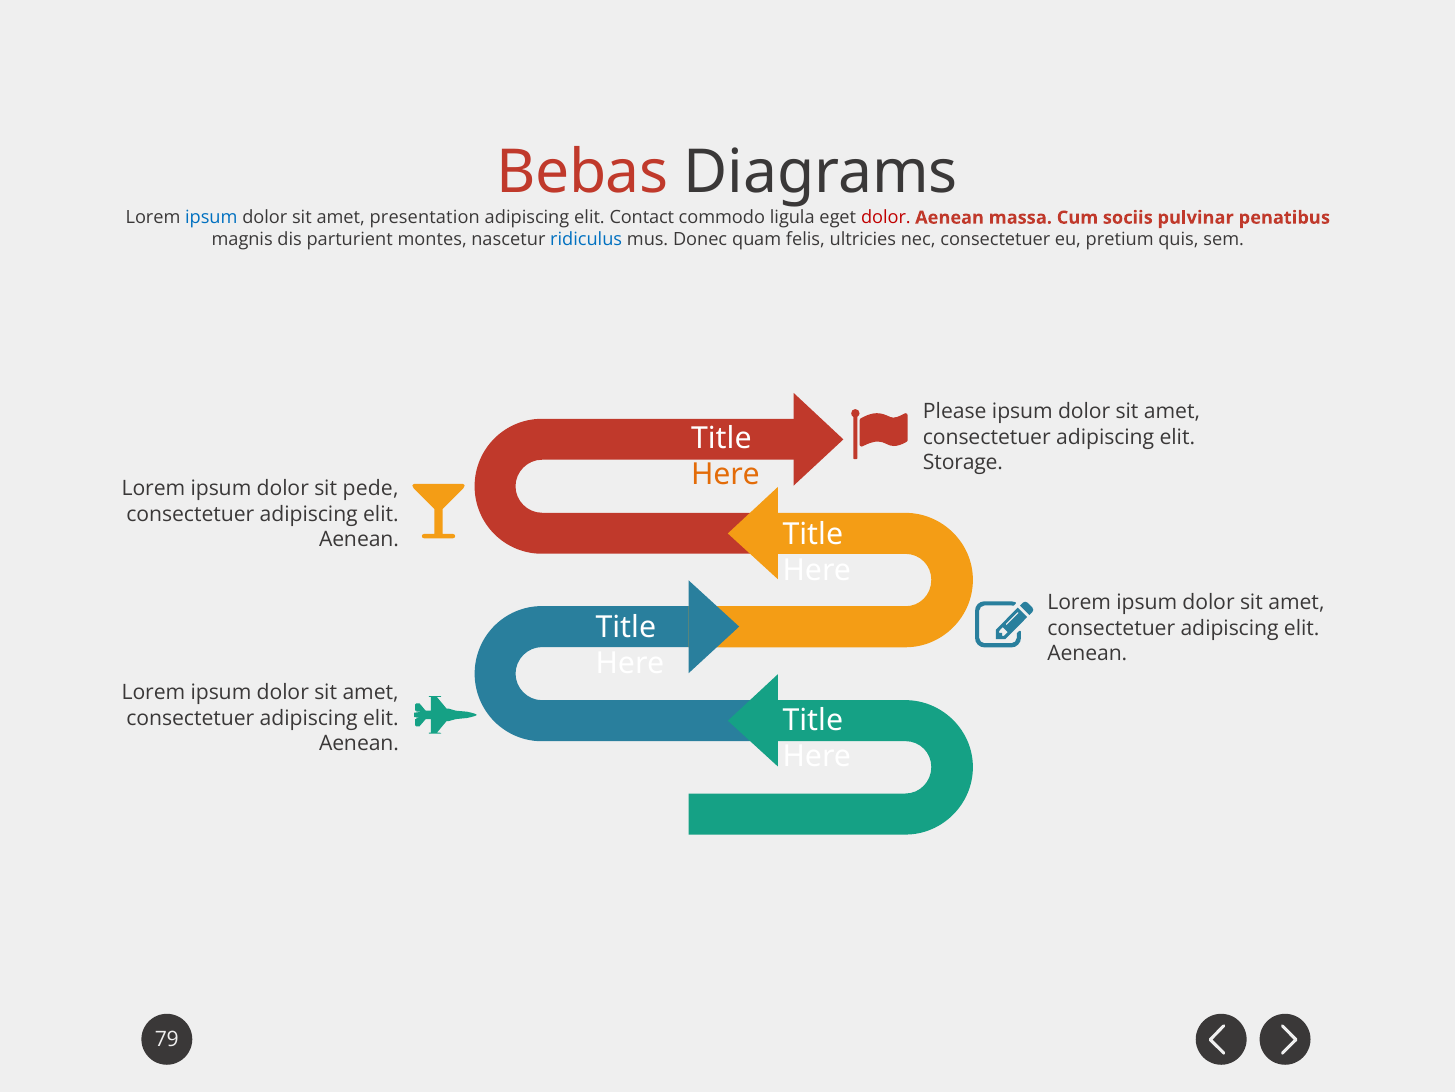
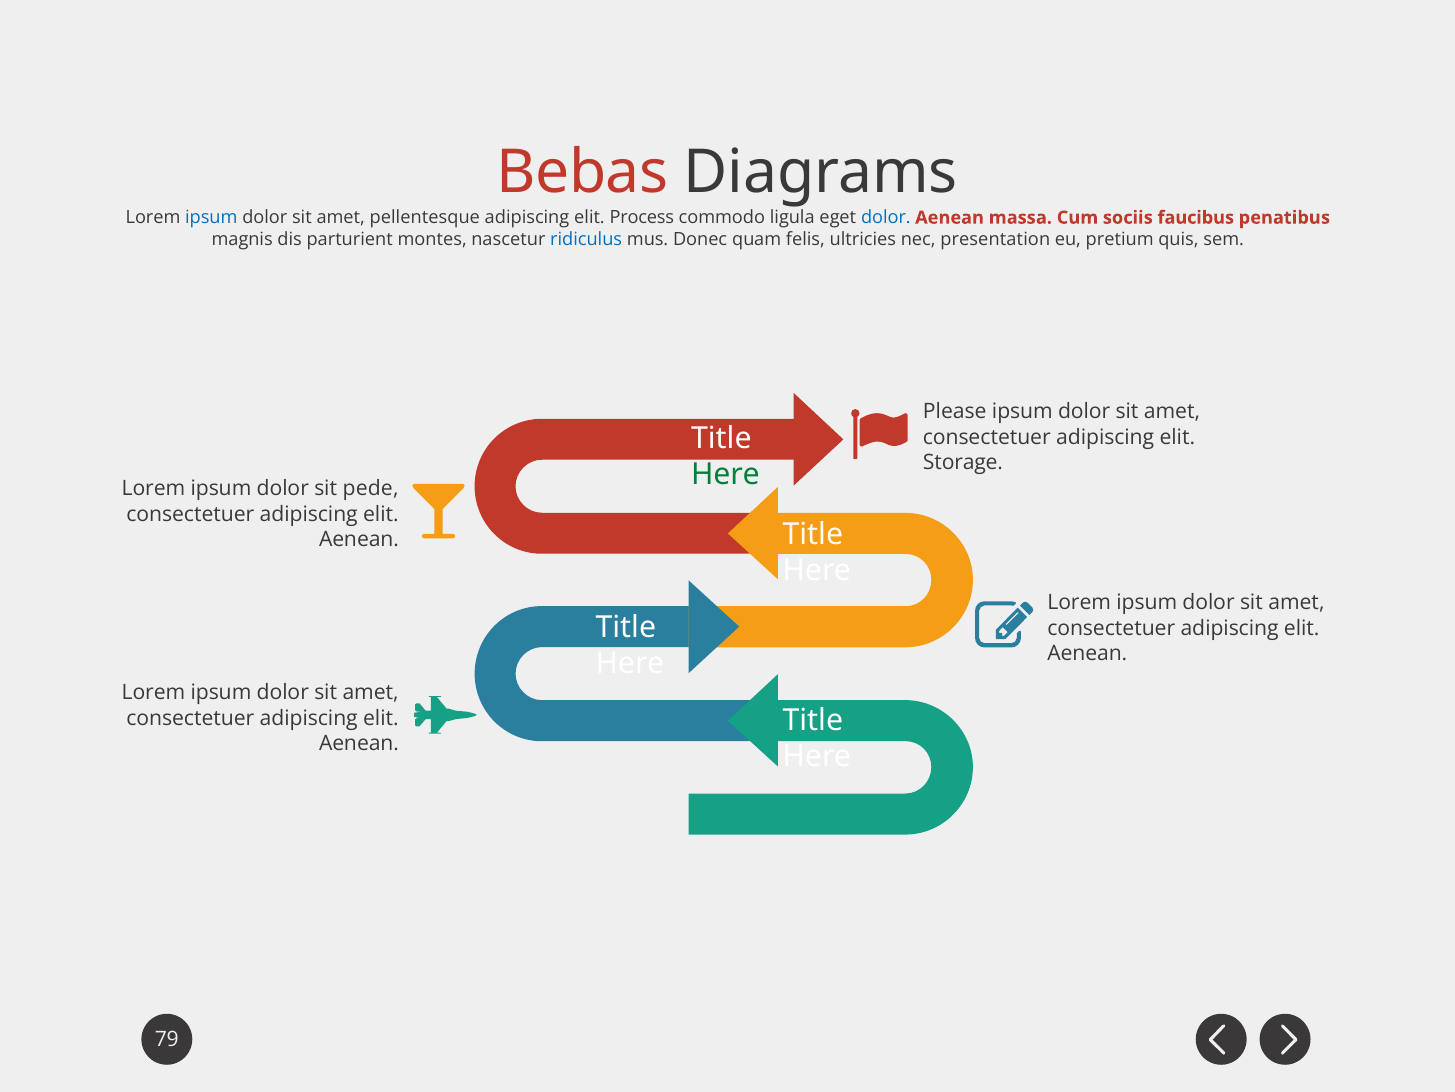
presentation: presentation -> pellentesque
Contact: Contact -> Process
dolor at (886, 218) colour: red -> blue
pulvinar: pulvinar -> faucibus
nec consectetuer: consectetuer -> presentation
Here at (725, 475) colour: orange -> green
